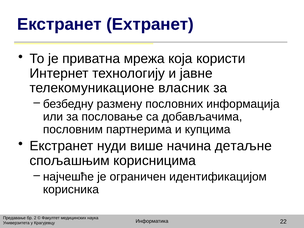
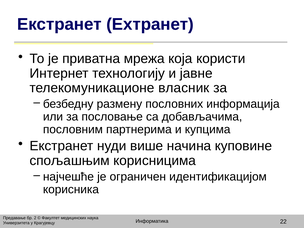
детаљне: детаљне -> куповине
